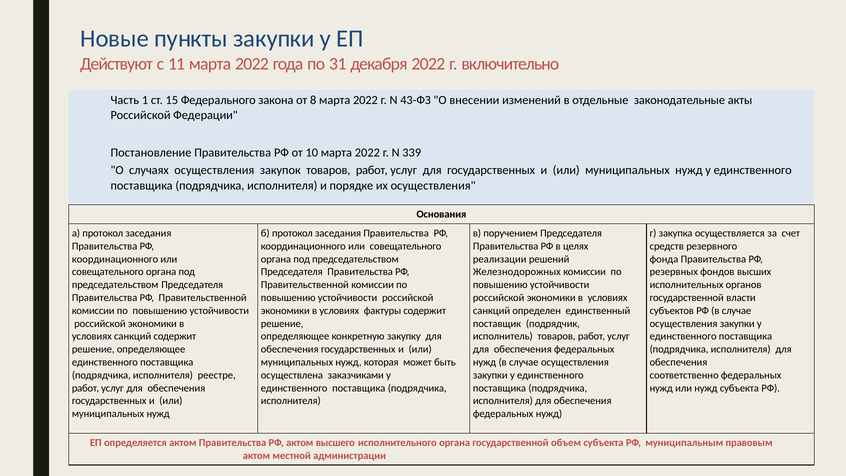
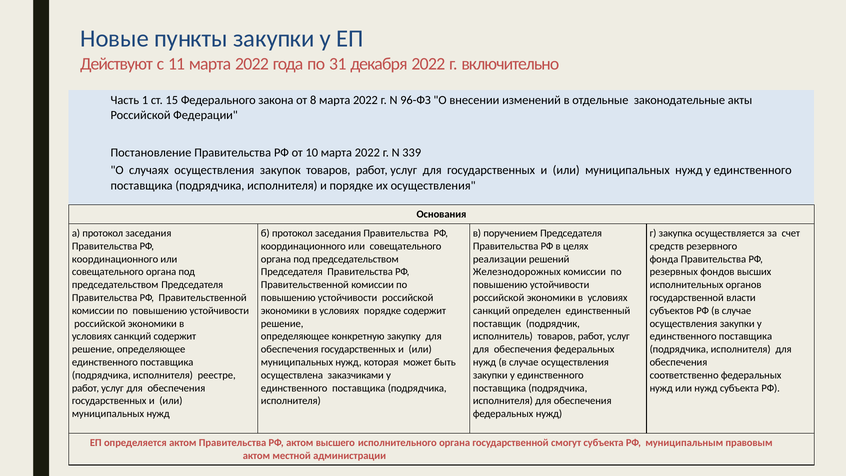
43-ФЗ: 43-ФЗ -> 96-ФЗ
условиях фактуры: фактуры -> порядке
объем: объем -> смогут
